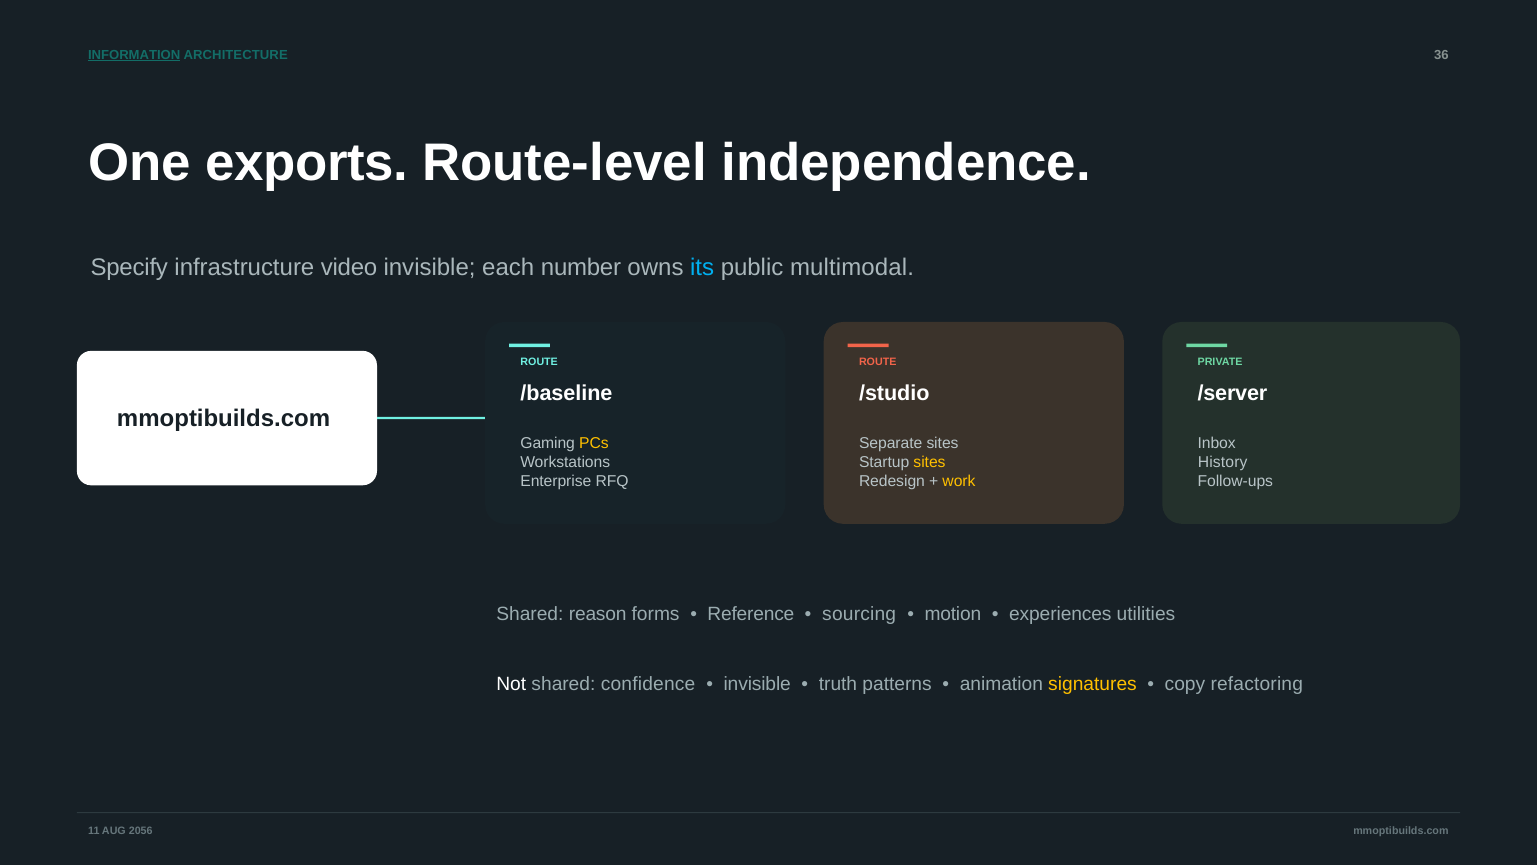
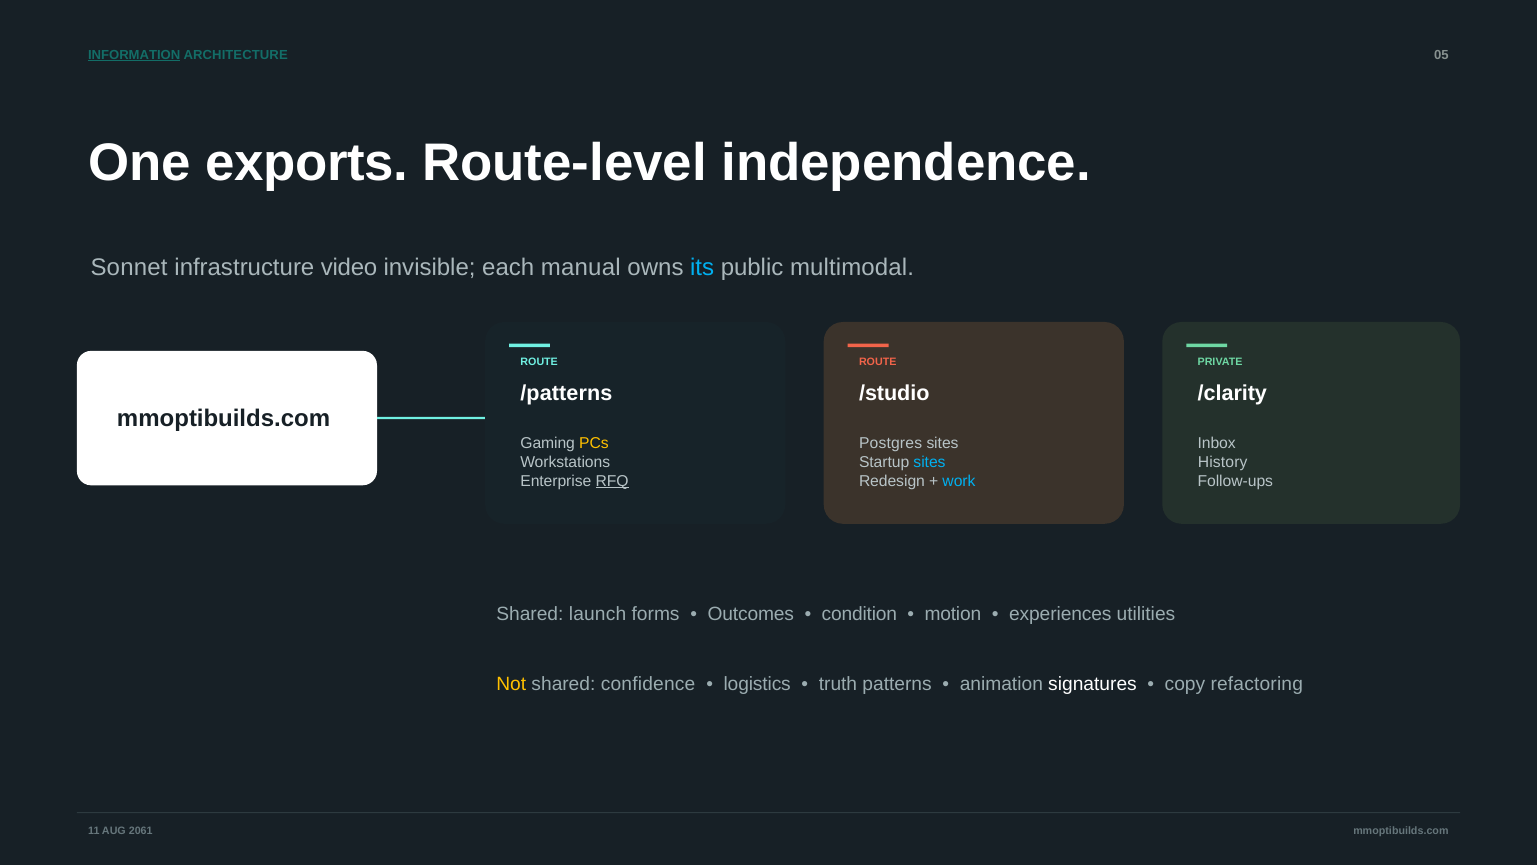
36: 36 -> 05
Specify: Specify -> Sonnet
number: number -> manual
/baseline: /baseline -> /patterns
/server: /server -> /clarity
Separate: Separate -> Postgres
sites at (930, 462) colour: yellow -> light blue
RFQ underline: none -> present
work colour: yellow -> light blue
reason: reason -> launch
Reference: Reference -> Outcomes
sourcing: sourcing -> condition
Not colour: white -> yellow
invisible at (757, 683): invisible -> logistics
signatures colour: yellow -> white
2056: 2056 -> 2061
